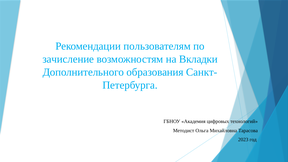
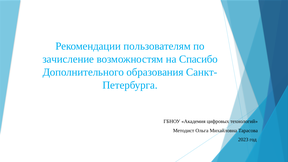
Вкладки: Вкладки -> Спасибо
